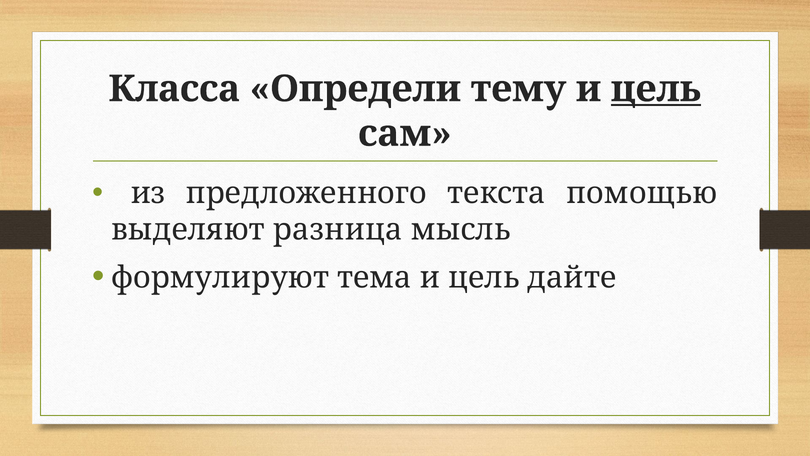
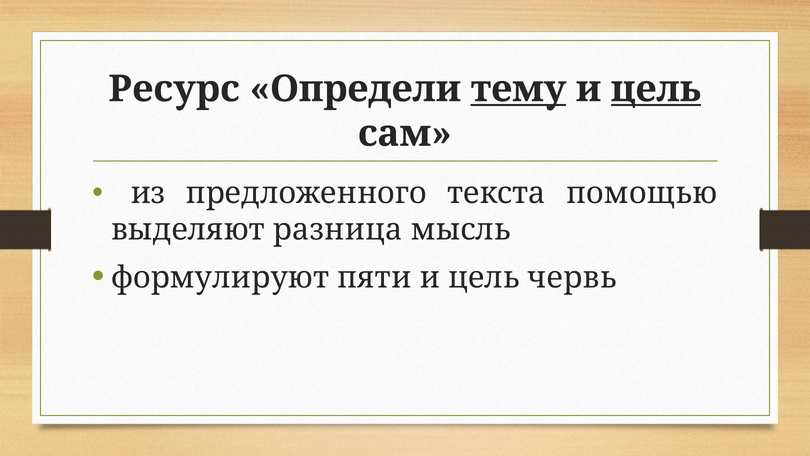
Класса: Класса -> Ресурс
тему underline: none -> present
тема: тема -> пяти
дайте: дайте -> червь
